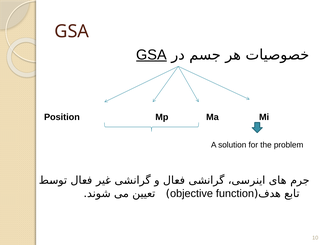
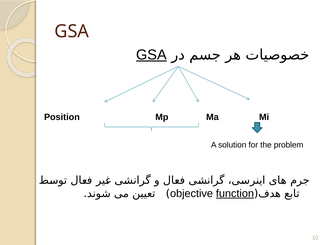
function underline: none -> present
